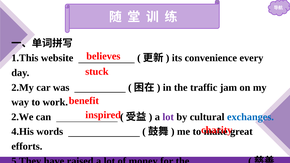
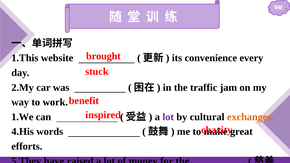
believes: believes -> brought
2.We: 2.We -> 1.We
exchanges colour: blue -> orange
